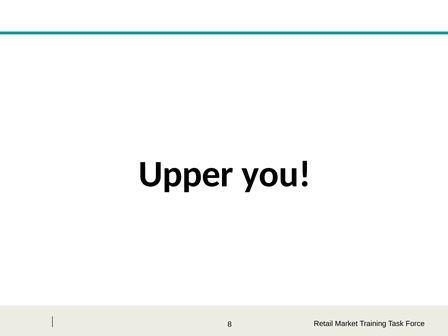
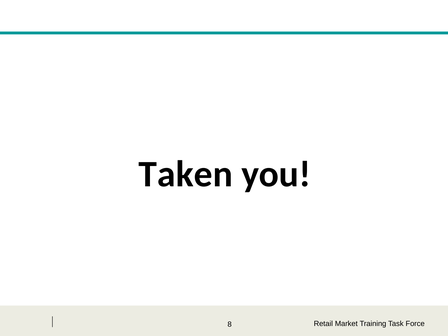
Upper: Upper -> Taken
